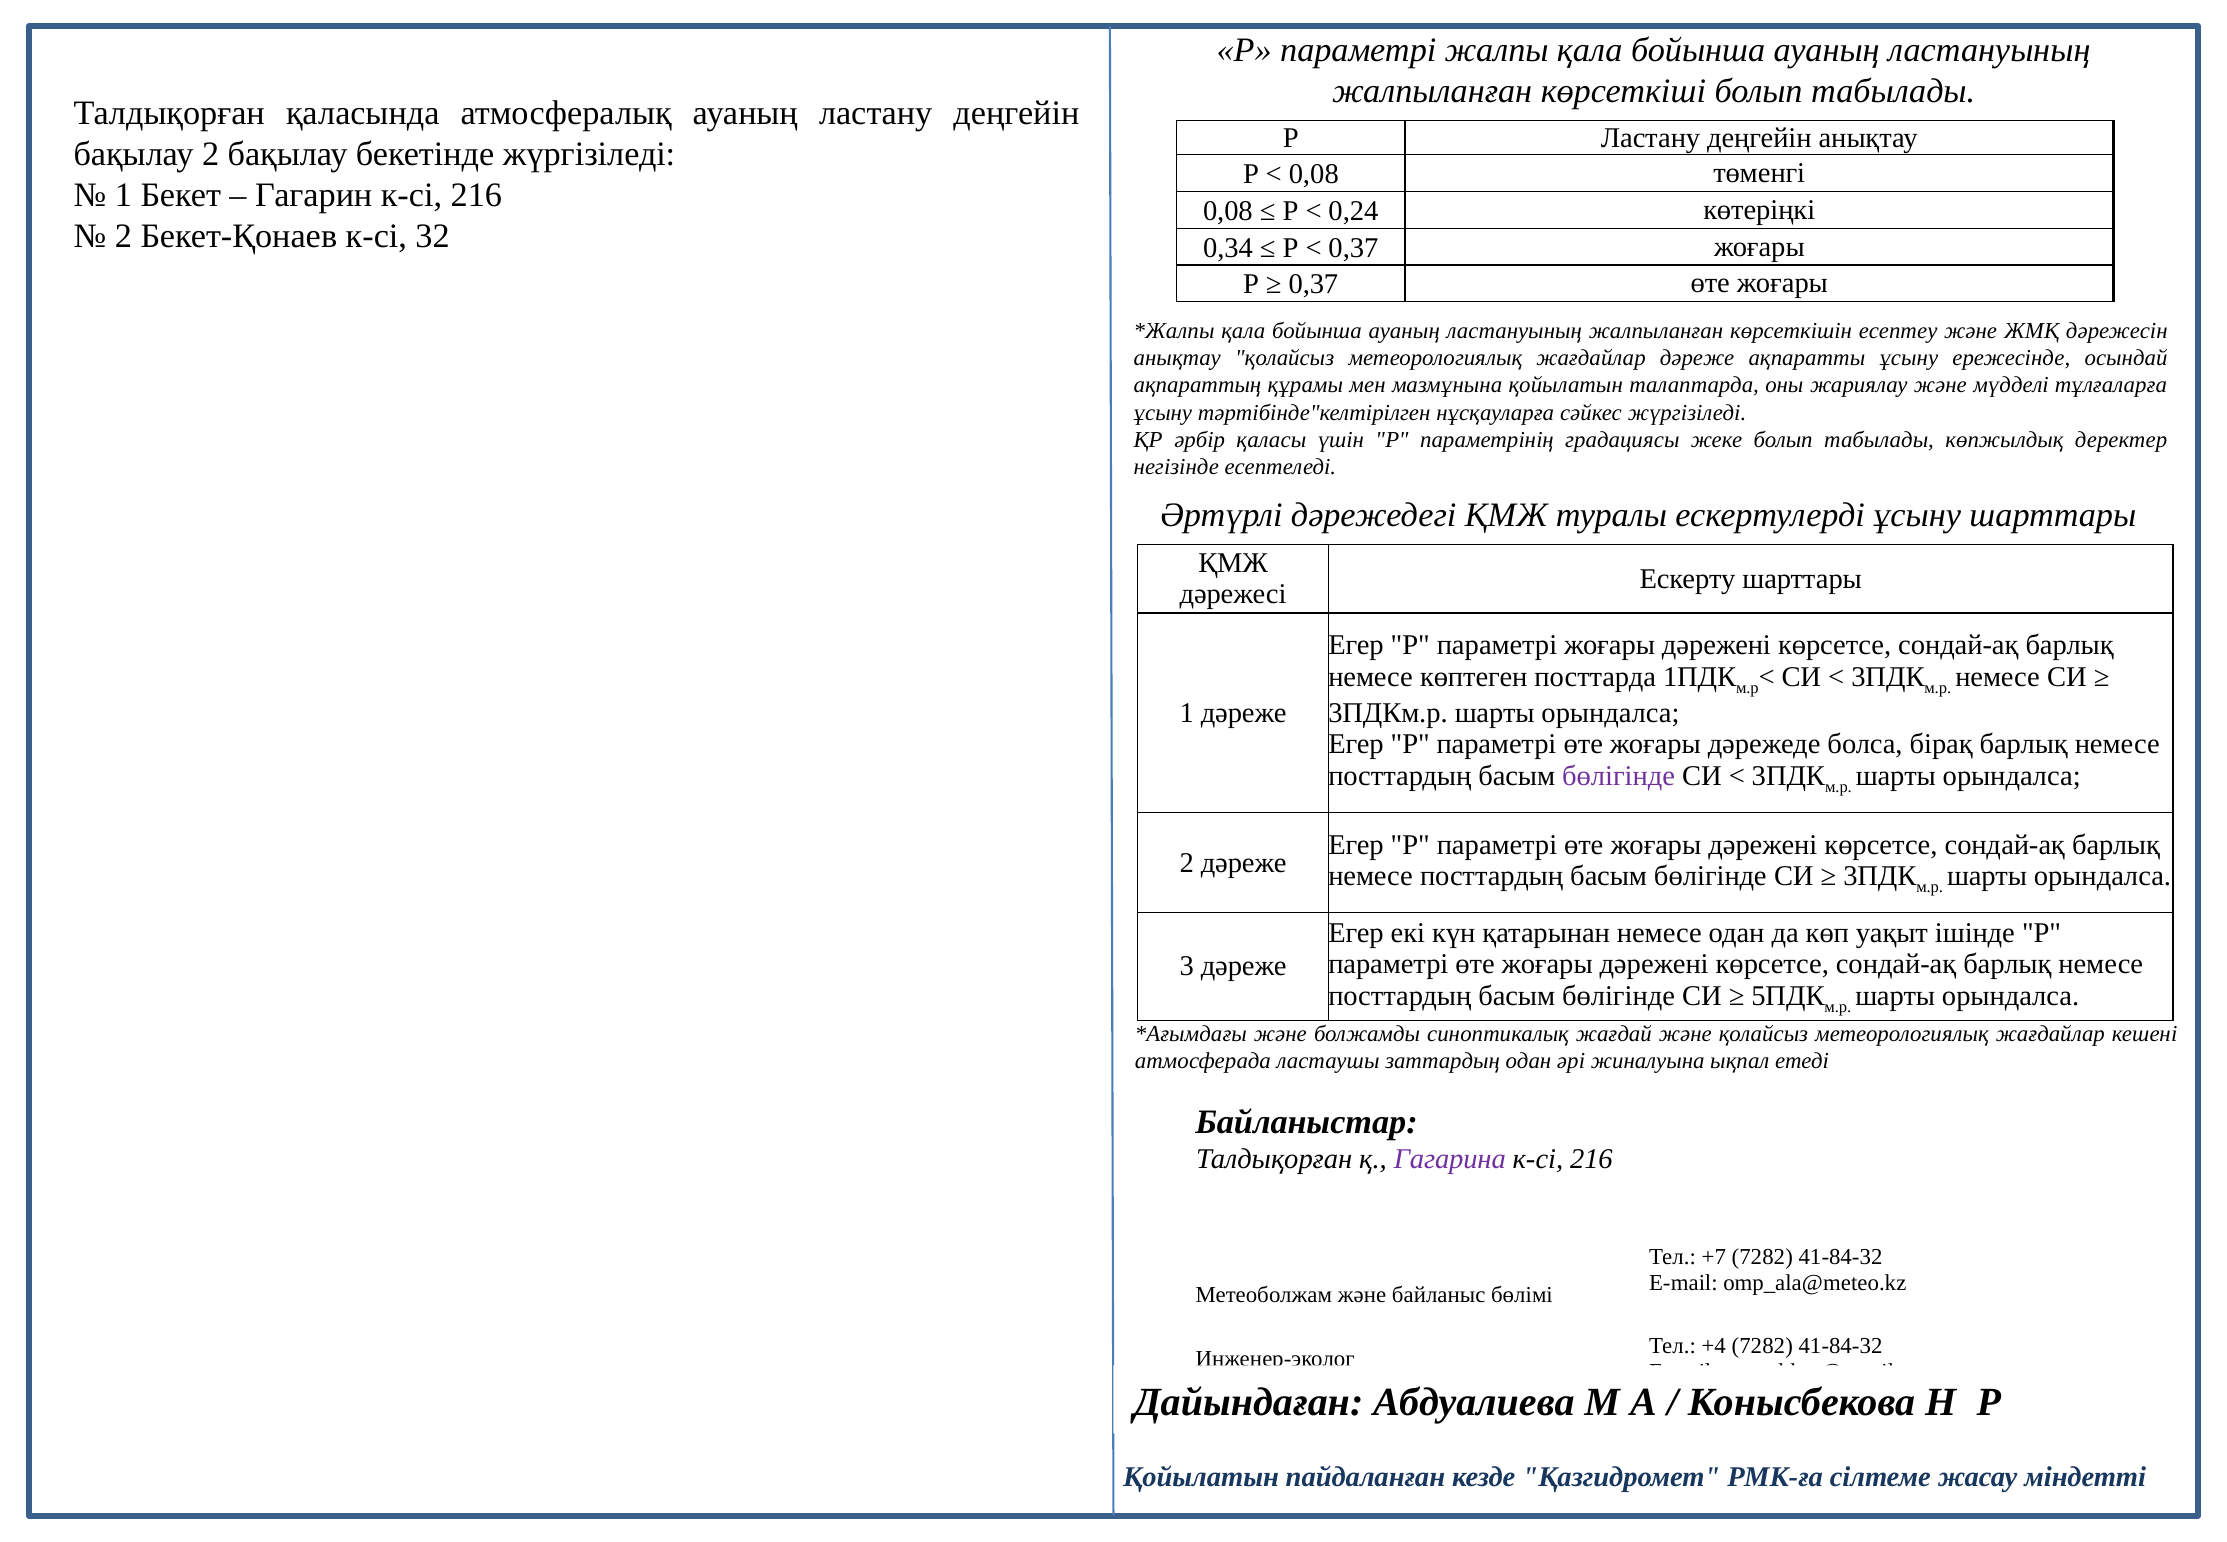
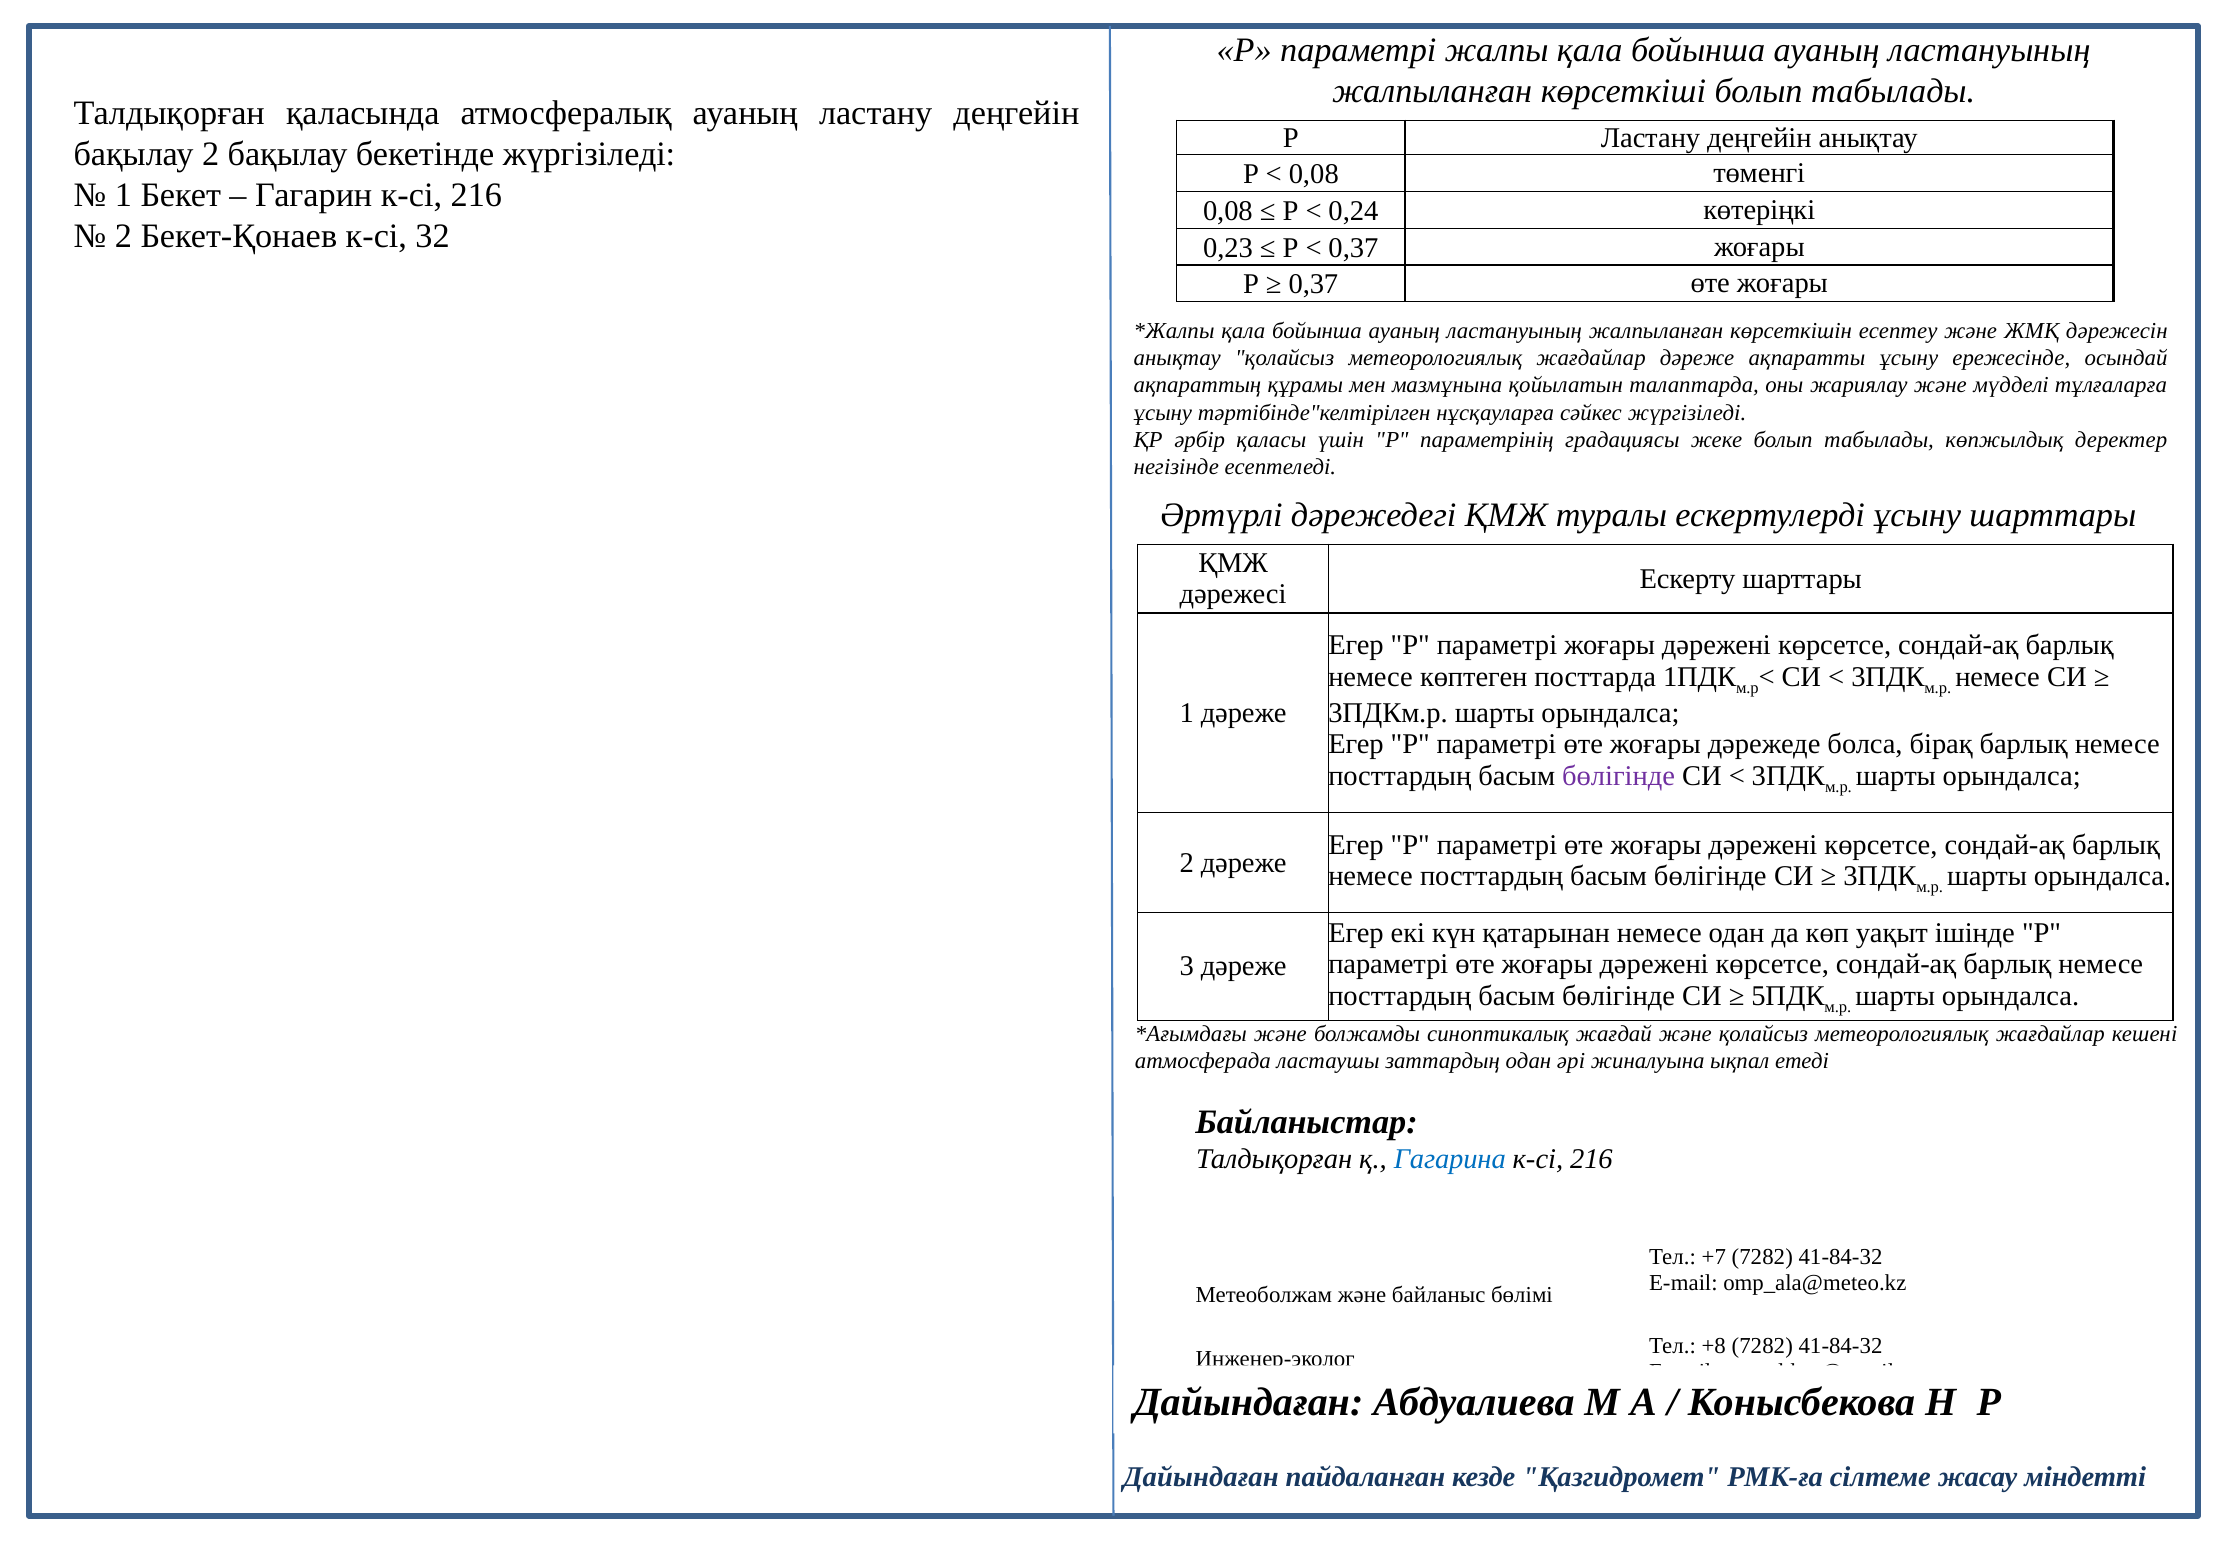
0,34: 0,34 -> 0,23
Гагарина colour: purple -> blue
+4: +4 -> +8
Қойылатын at (1201, 1477): Қойылатын -> Дайындаған
